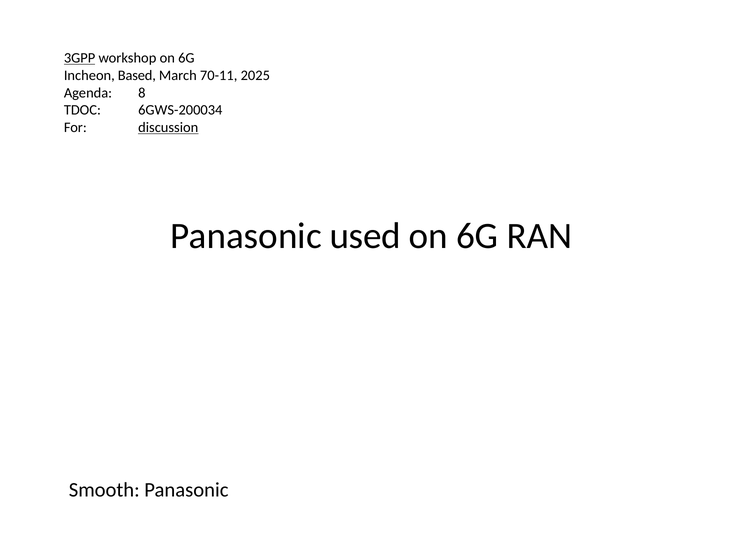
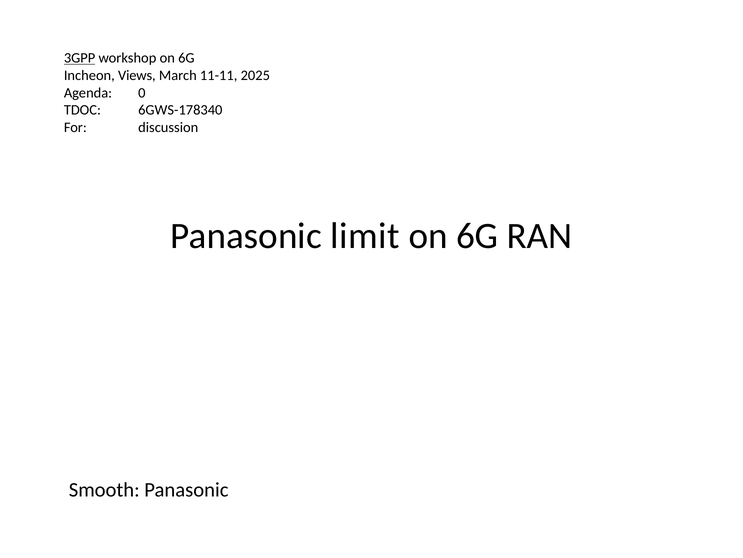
Based: Based -> Views
70-11: 70-11 -> 11-11
8: 8 -> 0
6GWS-200034: 6GWS-200034 -> 6GWS-178340
discussion underline: present -> none
used: used -> limit
